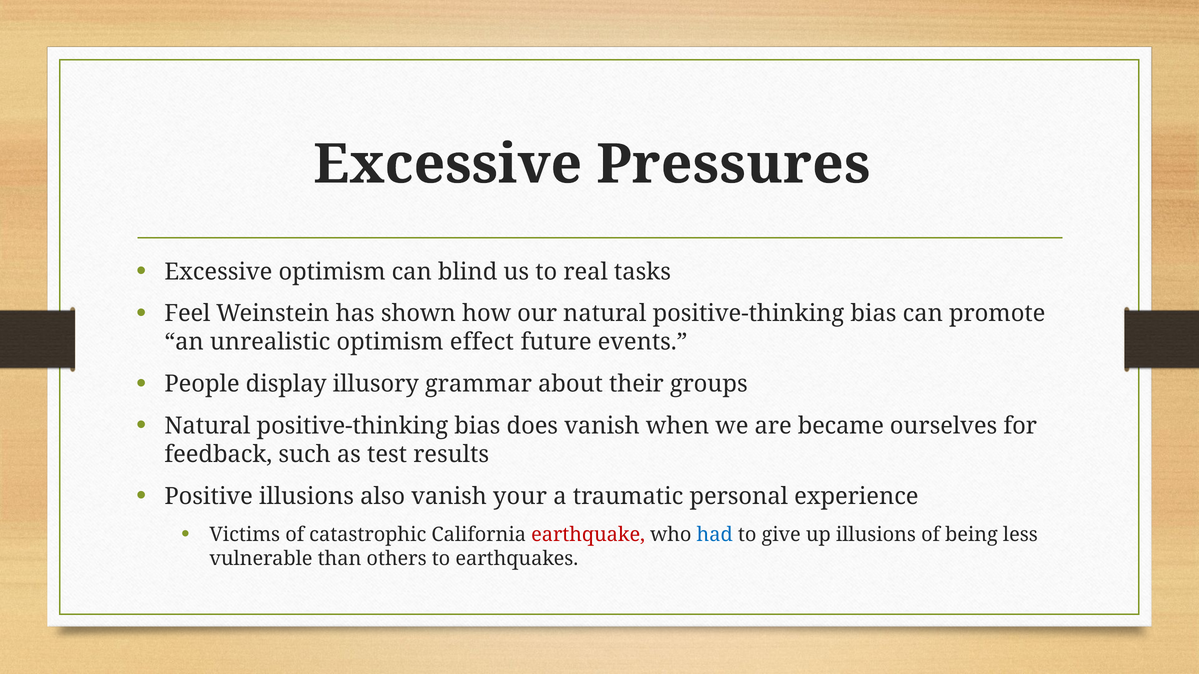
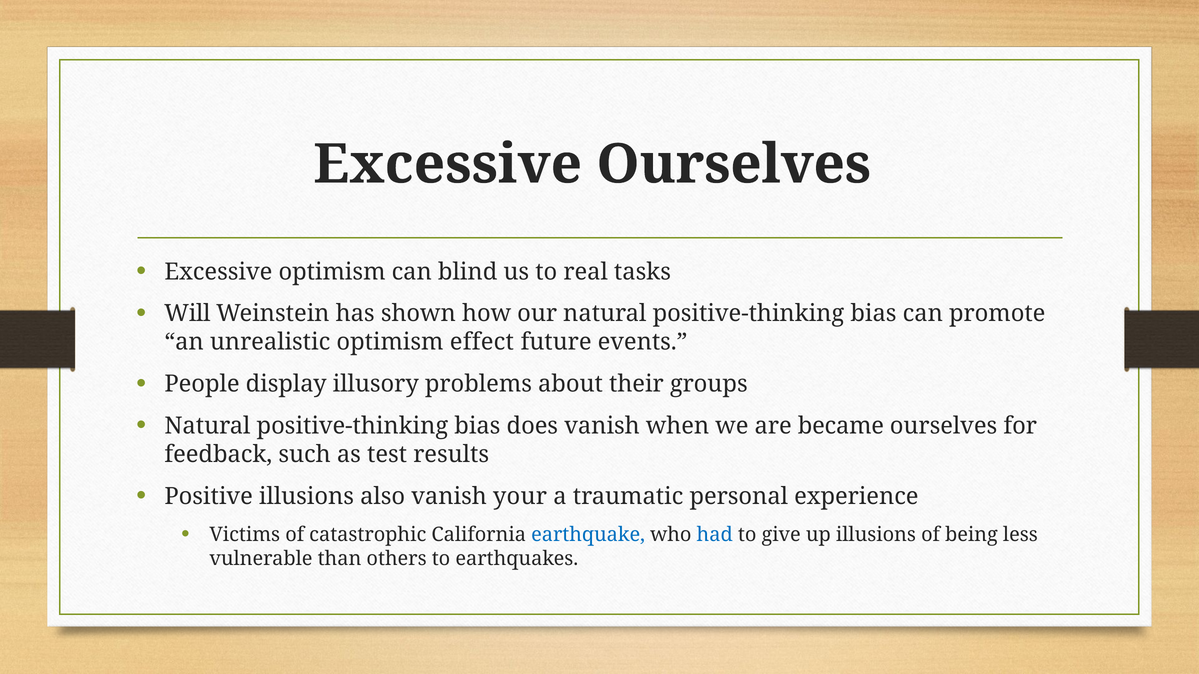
Excessive Pressures: Pressures -> Ourselves
Feel: Feel -> Will
grammar: grammar -> problems
earthquake colour: red -> blue
